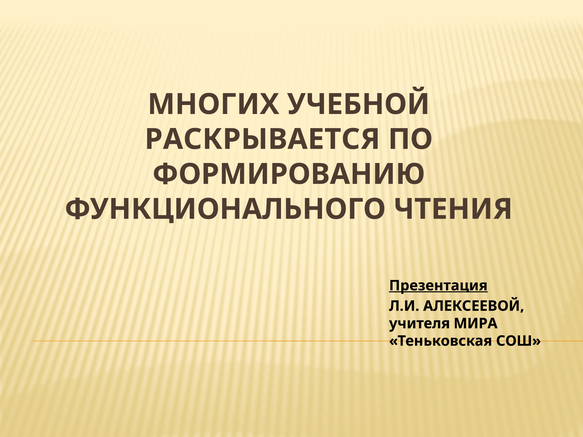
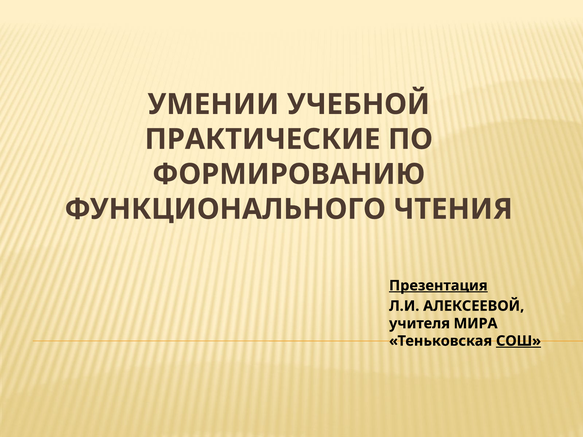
МНОГИХ: МНОГИХ -> УМЕНИИ
РАСКРЫВАЕТСЯ: РАСКРЫВАЕТСЯ -> ПРАКТИЧЕСКИЕ
СОШ underline: none -> present
